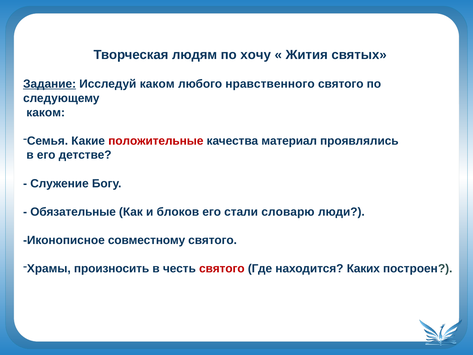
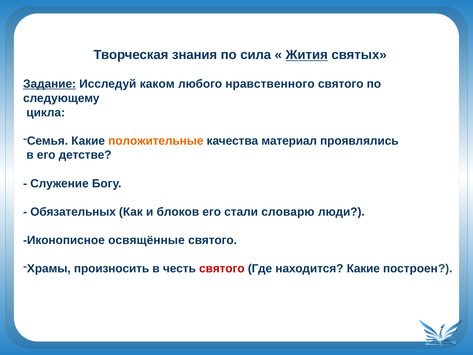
людям: людям -> знания
хочу: хочу -> сила
Жития underline: none -> present
каком at (46, 112): каком -> цикла
положительные colour: red -> orange
Обязательные: Обязательные -> Обязательных
совместному: совместному -> освящённые
находится Каких: Каких -> Какие
